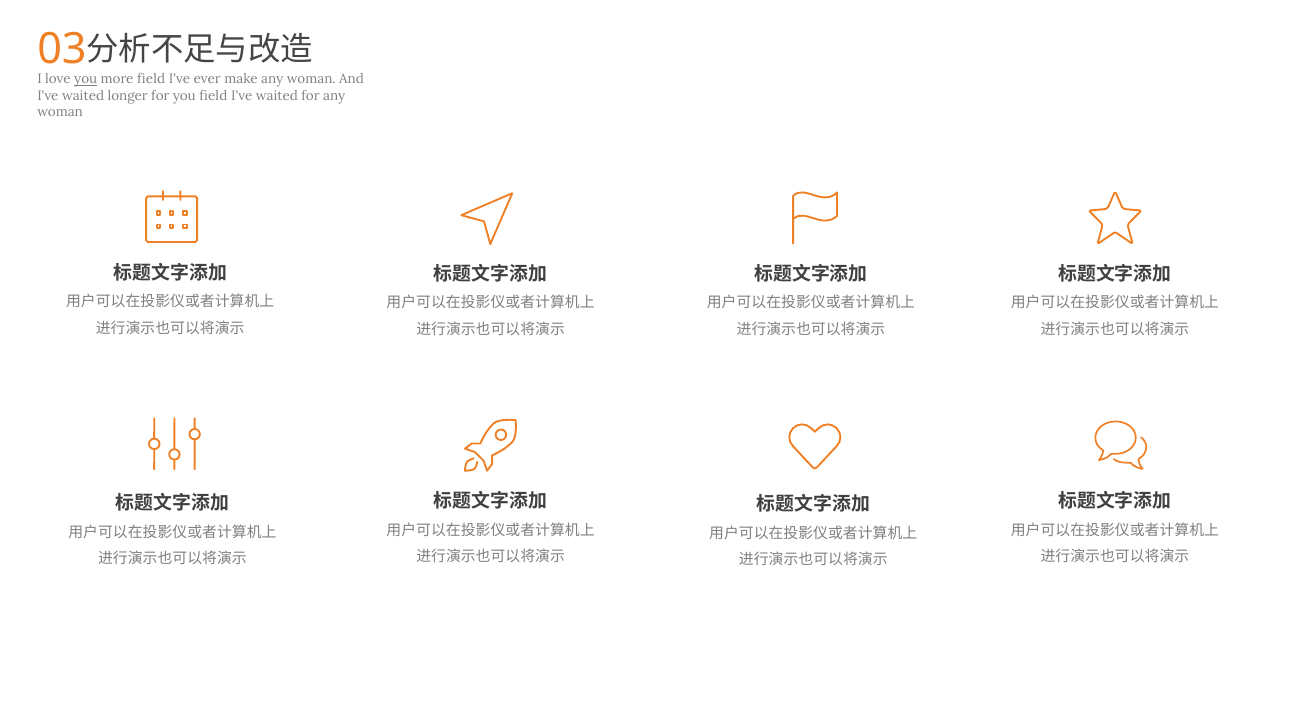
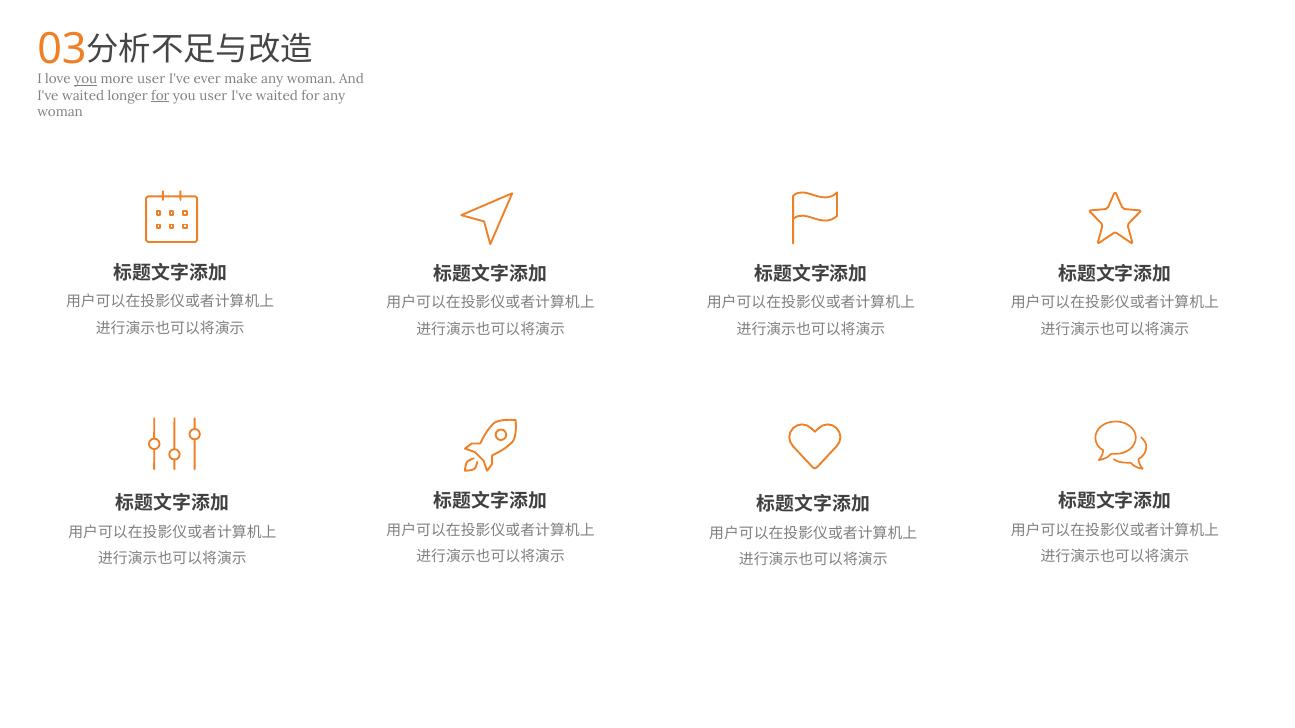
more field: field -> user
for at (160, 96) underline: none -> present
you field: field -> user
